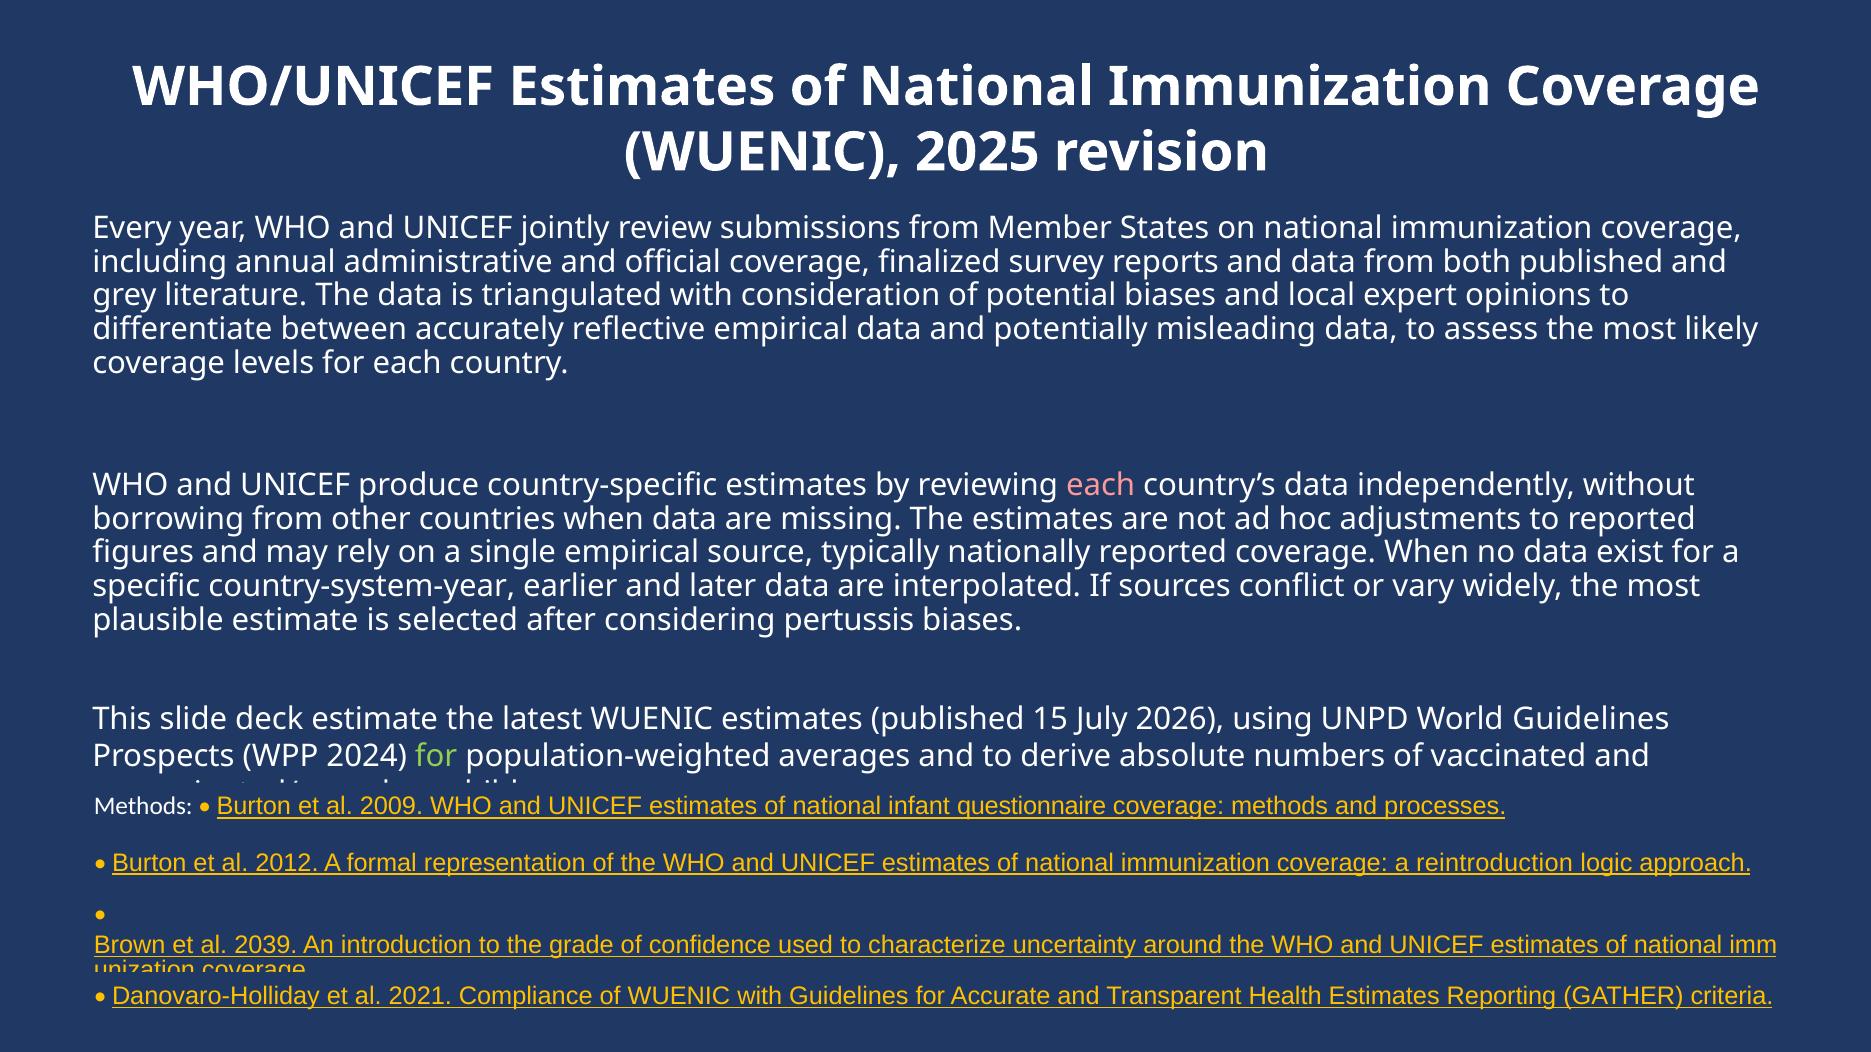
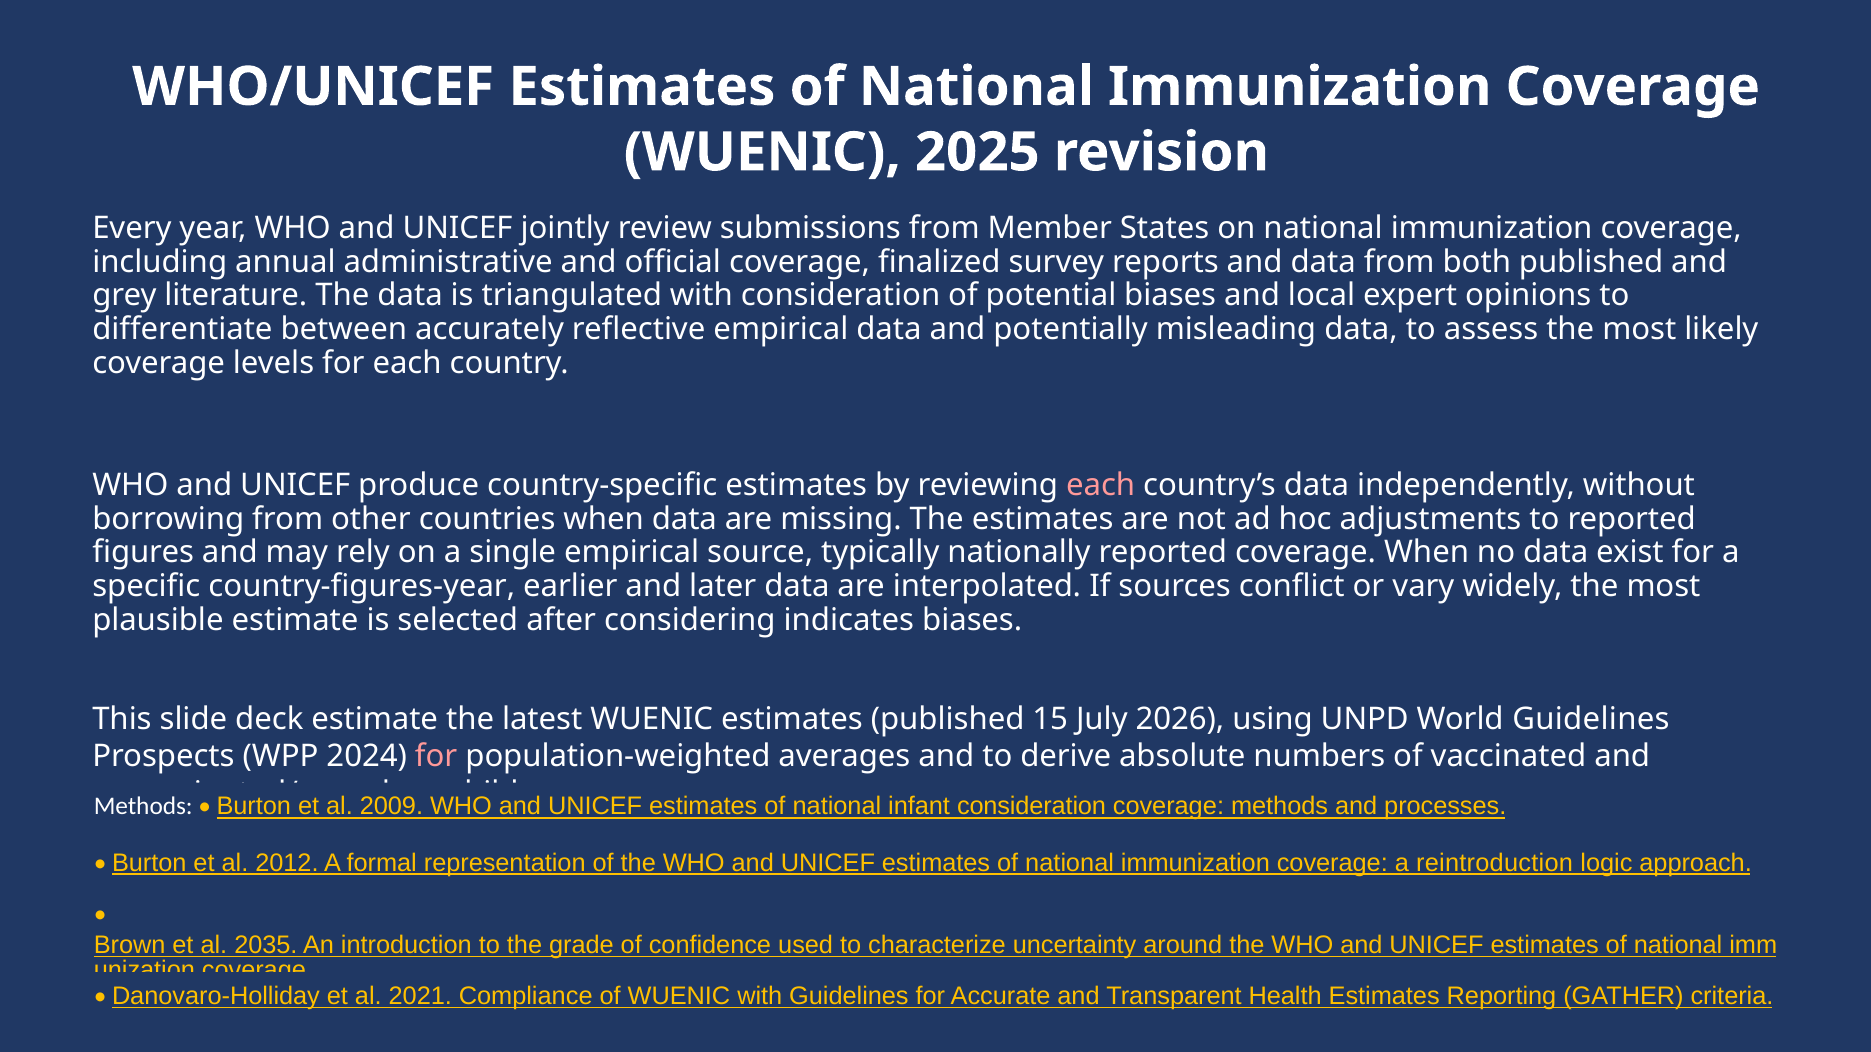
country-system-year: country-system-year -> country-figures-year
pertussis: pertussis -> indicates
for at (436, 757) colour: light green -> pink
infant questionnaire: questionnaire -> consideration
2039: 2039 -> 2035
